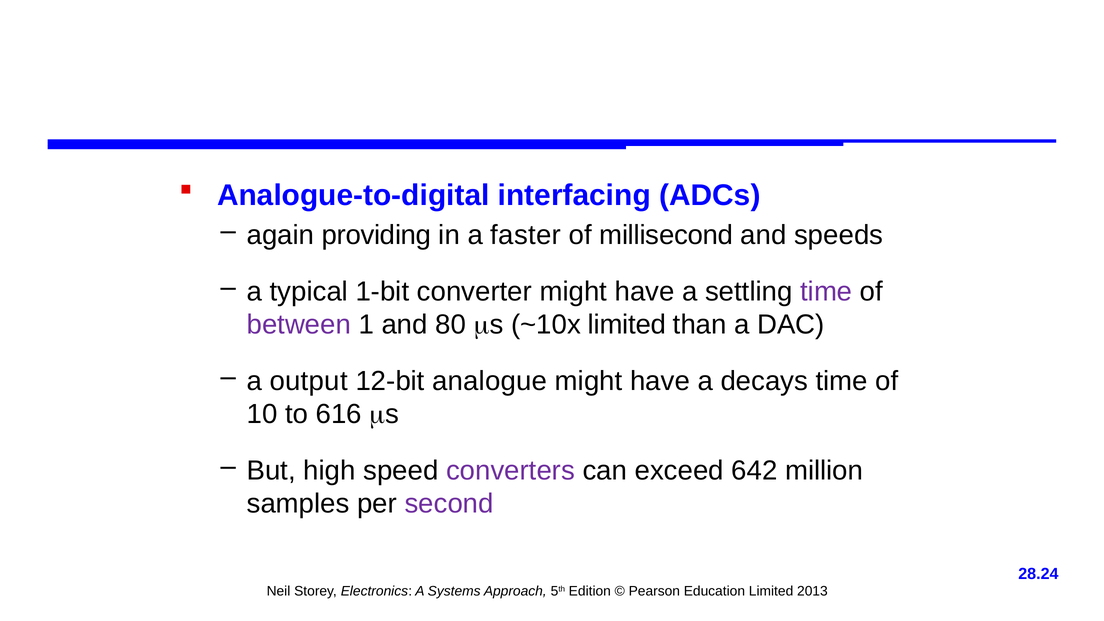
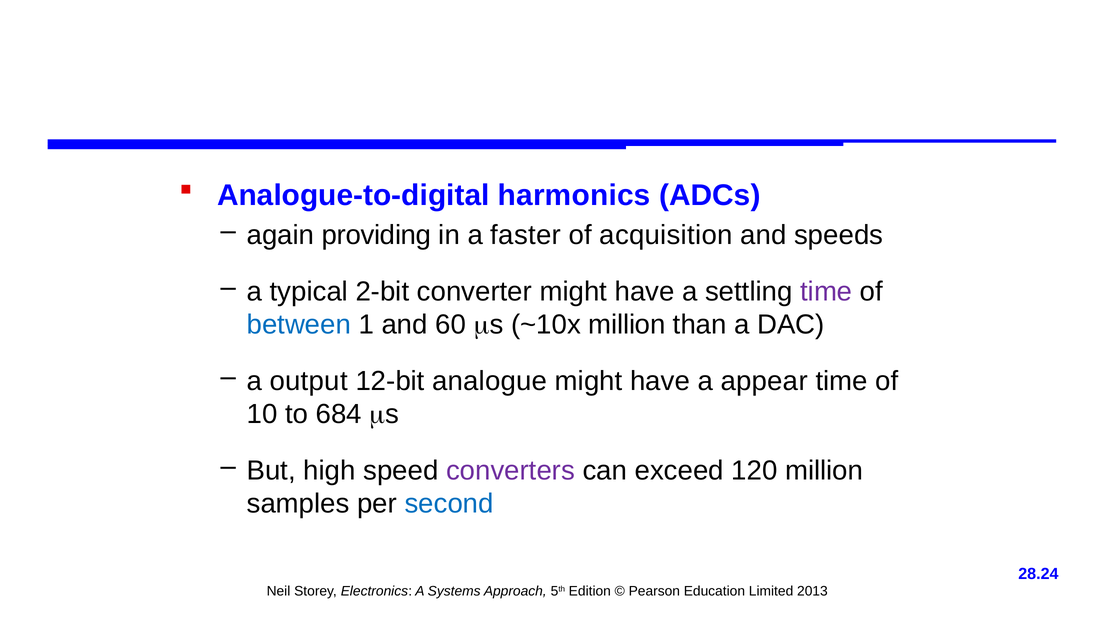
interfacing: interfacing -> harmonics
millisecond: millisecond -> acquisition
1-bit: 1-bit -> 2-bit
between colour: purple -> blue
80: 80 -> 60
~10x limited: limited -> million
decays: decays -> appear
616: 616 -> 684
642: 642 -> 120
second colour: purple -> blue
